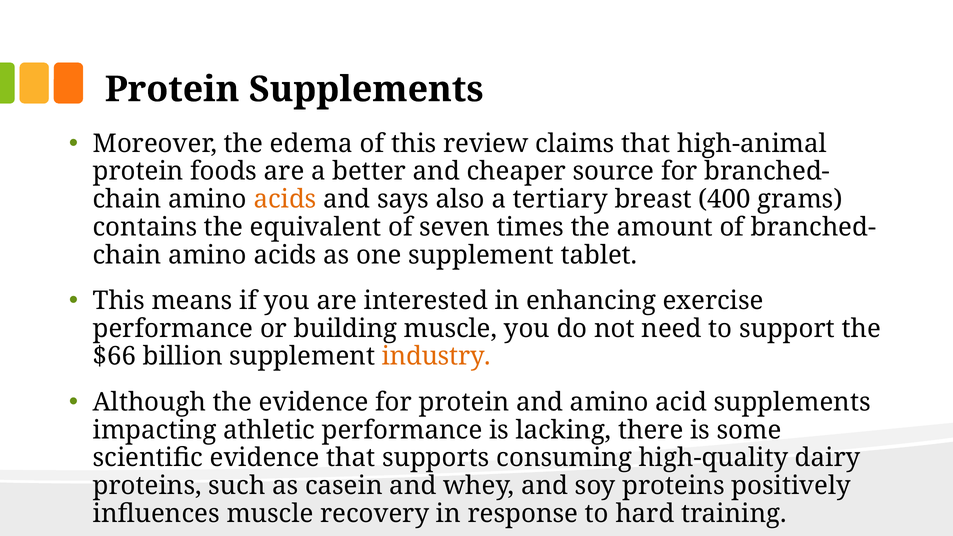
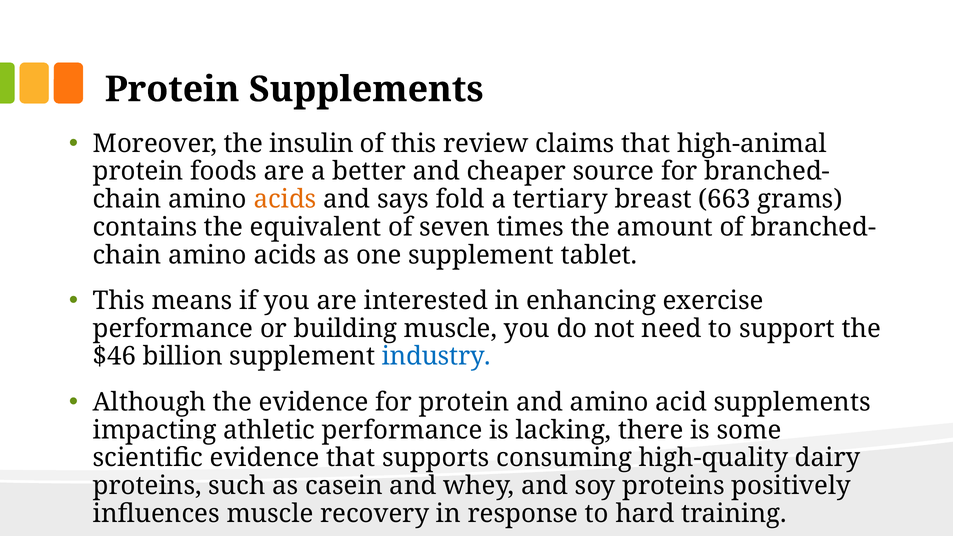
edema: edema -> insulin
also: also -> fold
400: 400 -> 663
$66: $66 -> $46
industry colour: orange -> blue
